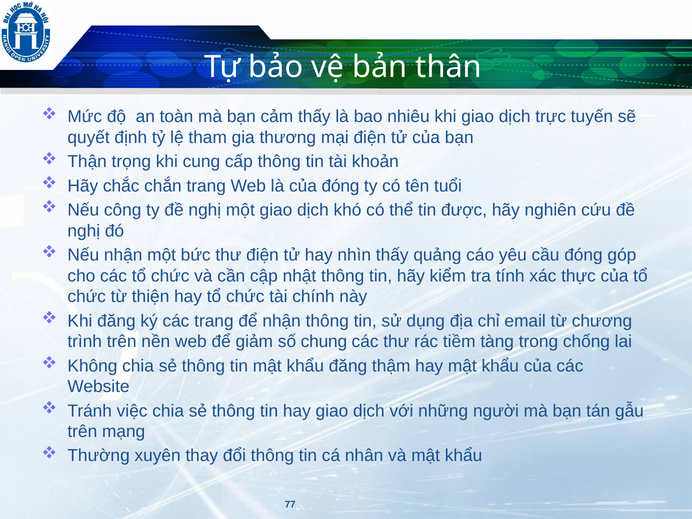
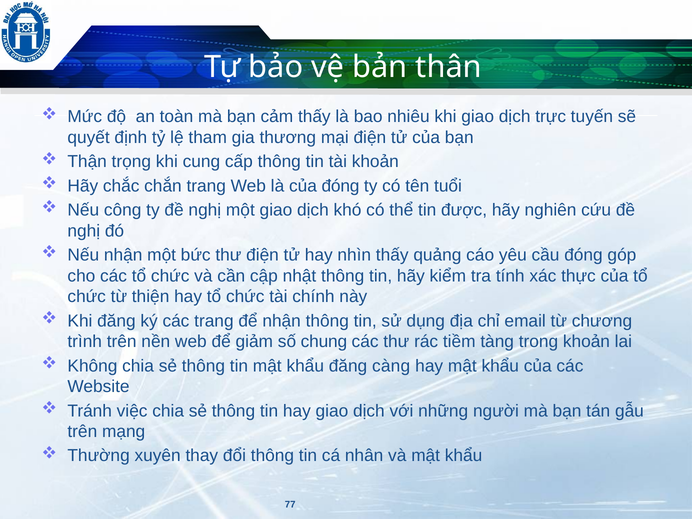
trong chống: chống -> khoản
thậm: thậm -> càng
